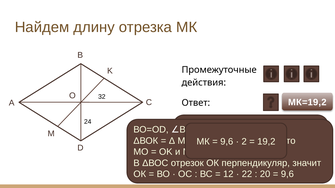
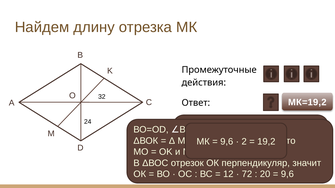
22: 22 -> 72
